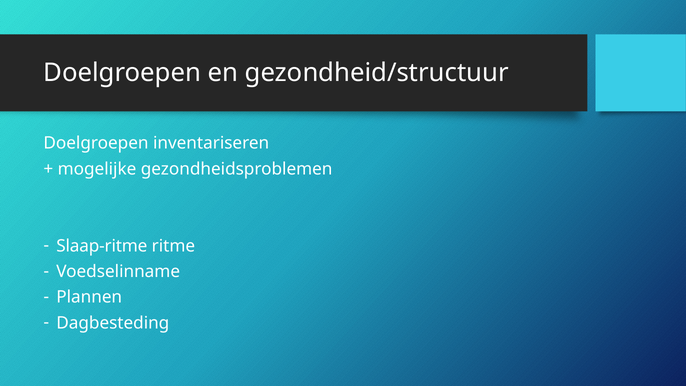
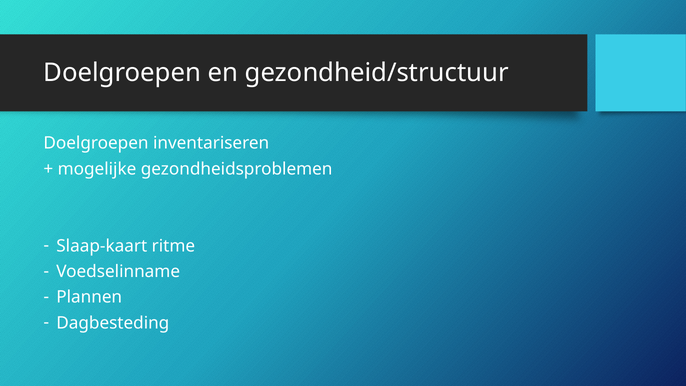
Slaap-ritme: Slaap-ritme -> Slaap-kaart
